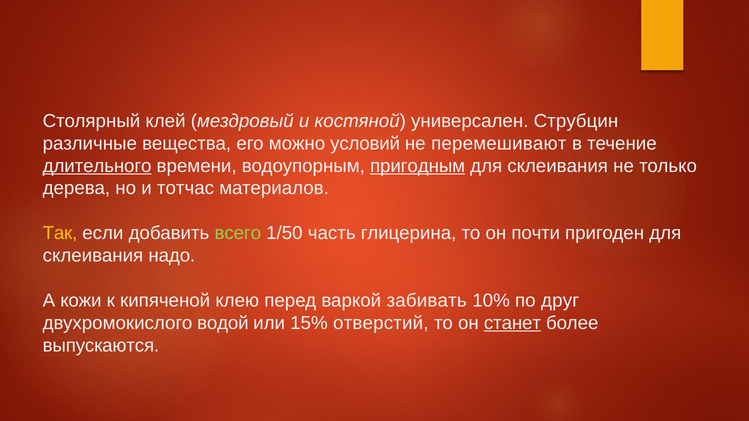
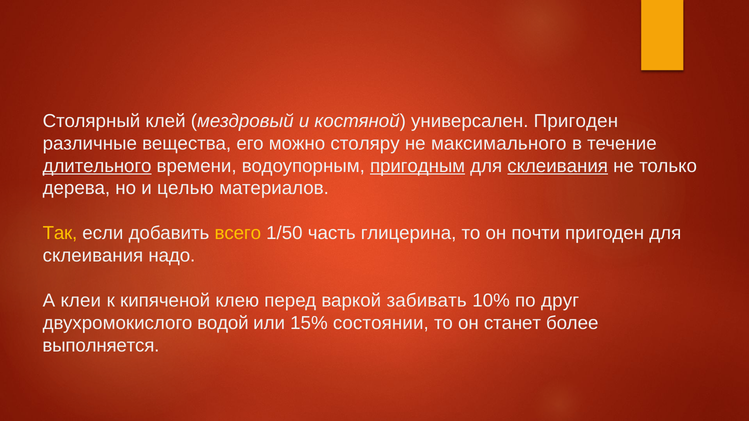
универсален Струбцин: Струбцин -> Пригоден
условий: условий -> столяру
перемешивают: перемешивают -> максимального
склеивания at (558, 166) underline: none -> present
тотчас: тотчас -> целью
всего colour: light green -> yellow
кожи: кожи -> клеи
отверстий: отверстий -> состоянии
станет underline: present -> none
выпускаются: выпускаются -> выполняется
